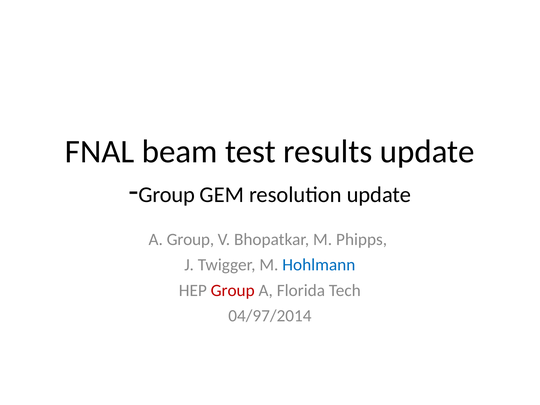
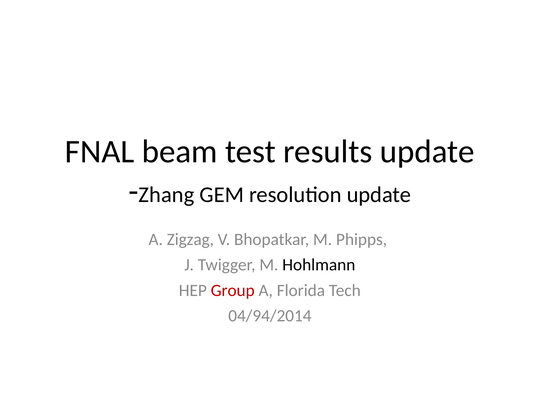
Group at (167, 195): Group -> Zhang
A Group: Group -> Zigzag
Hohlmann colour: blue -> black
04/97/2014: 04/97/2014 -> 04/94/2014
